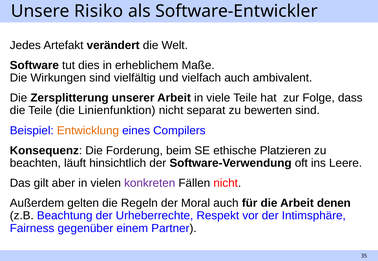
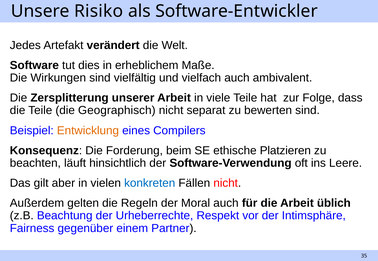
Linienfunktion: Linienfunktion -> Geographisch
konkreten colour: purple -> blue
denen: denen -> üblich
